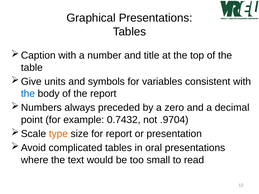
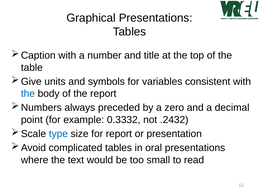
0.7432: 0.7432 -> 0.3332
.9704: .9704 -> .2432
type colour: orange -> blue
